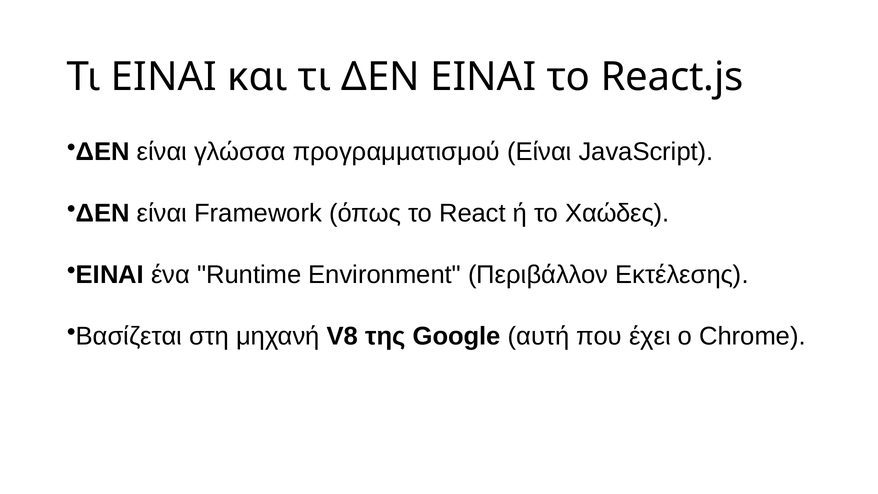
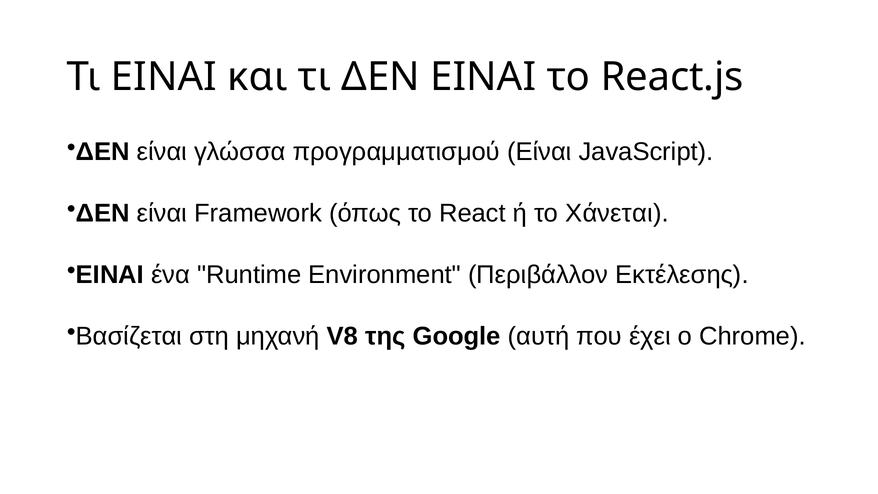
Χαώδες: Χαώδες -> Χάνεται
